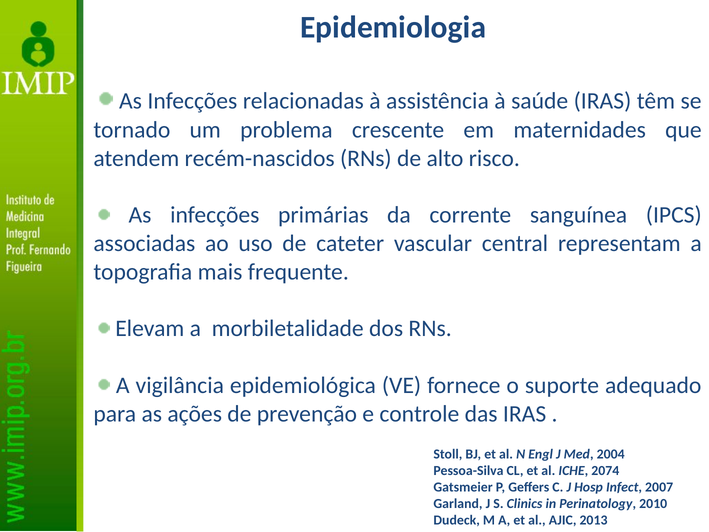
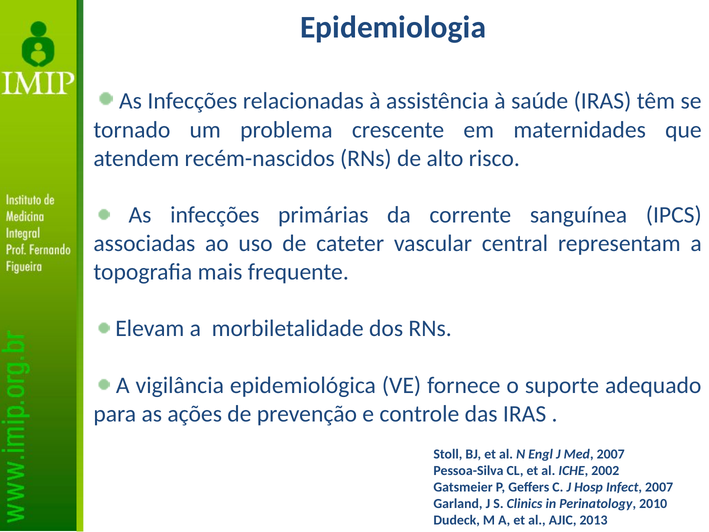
Med 2004: 2004 -> 2007
2074: 2074 -> 2002
